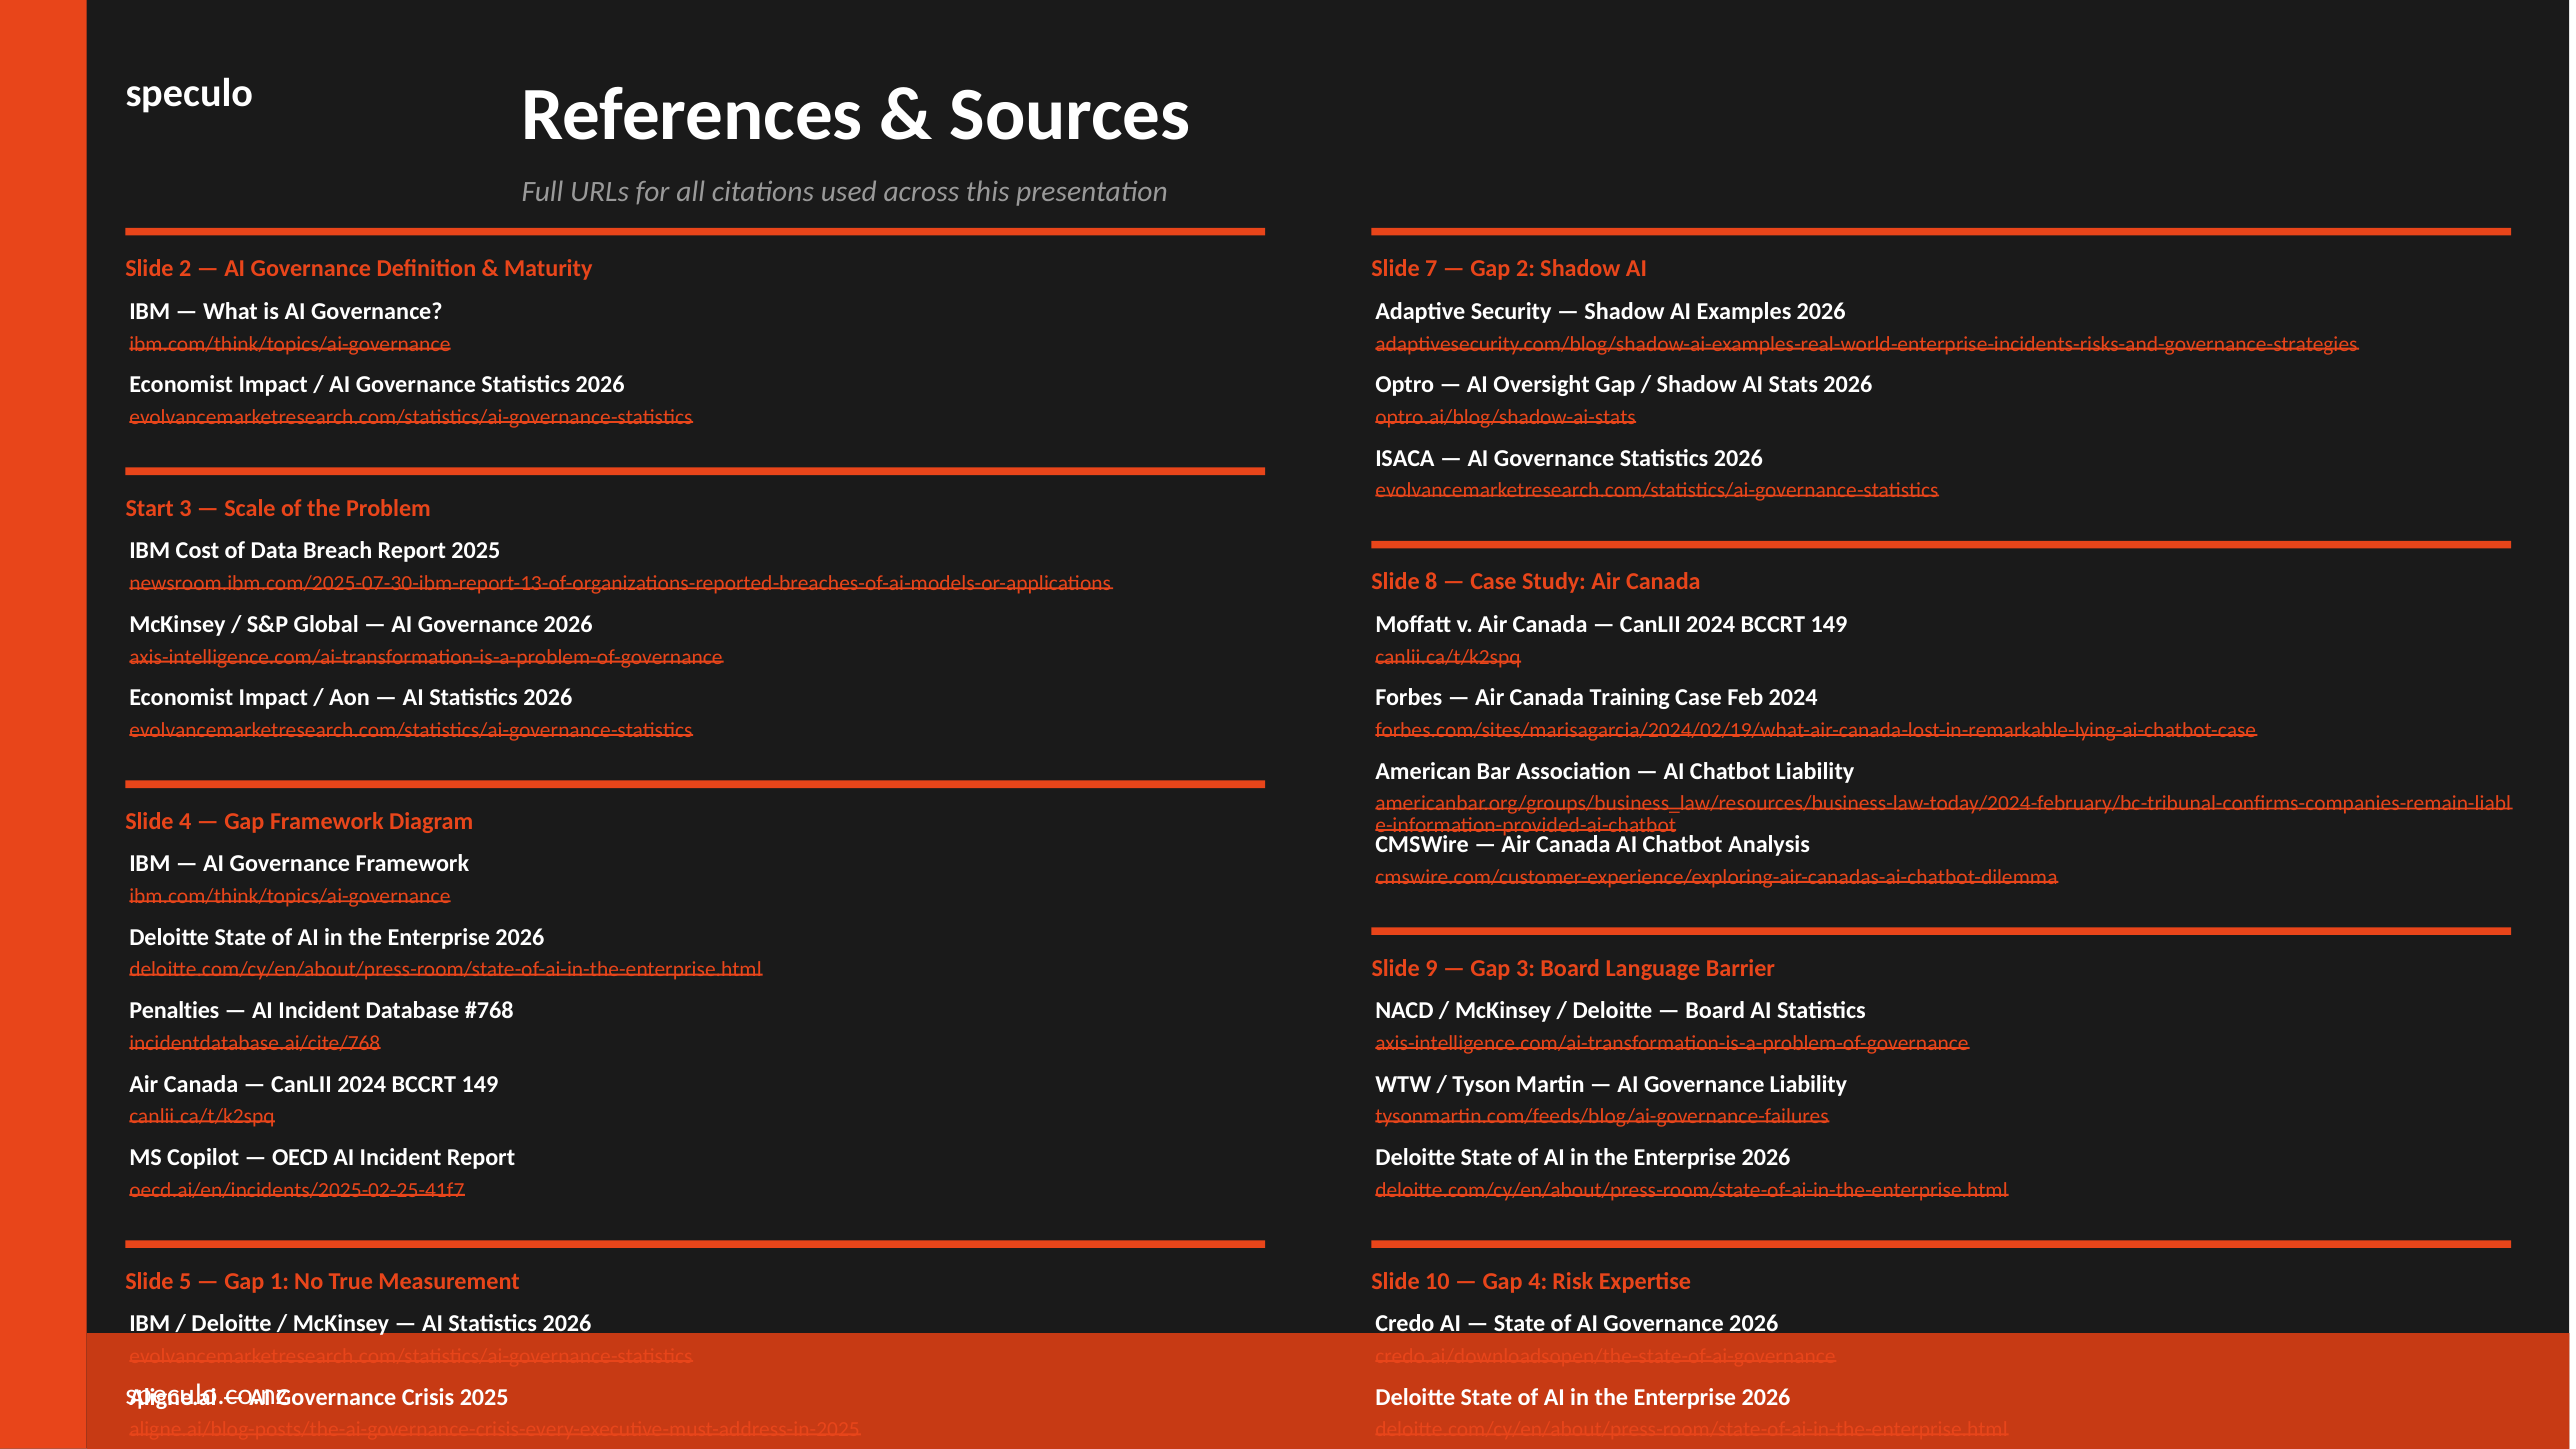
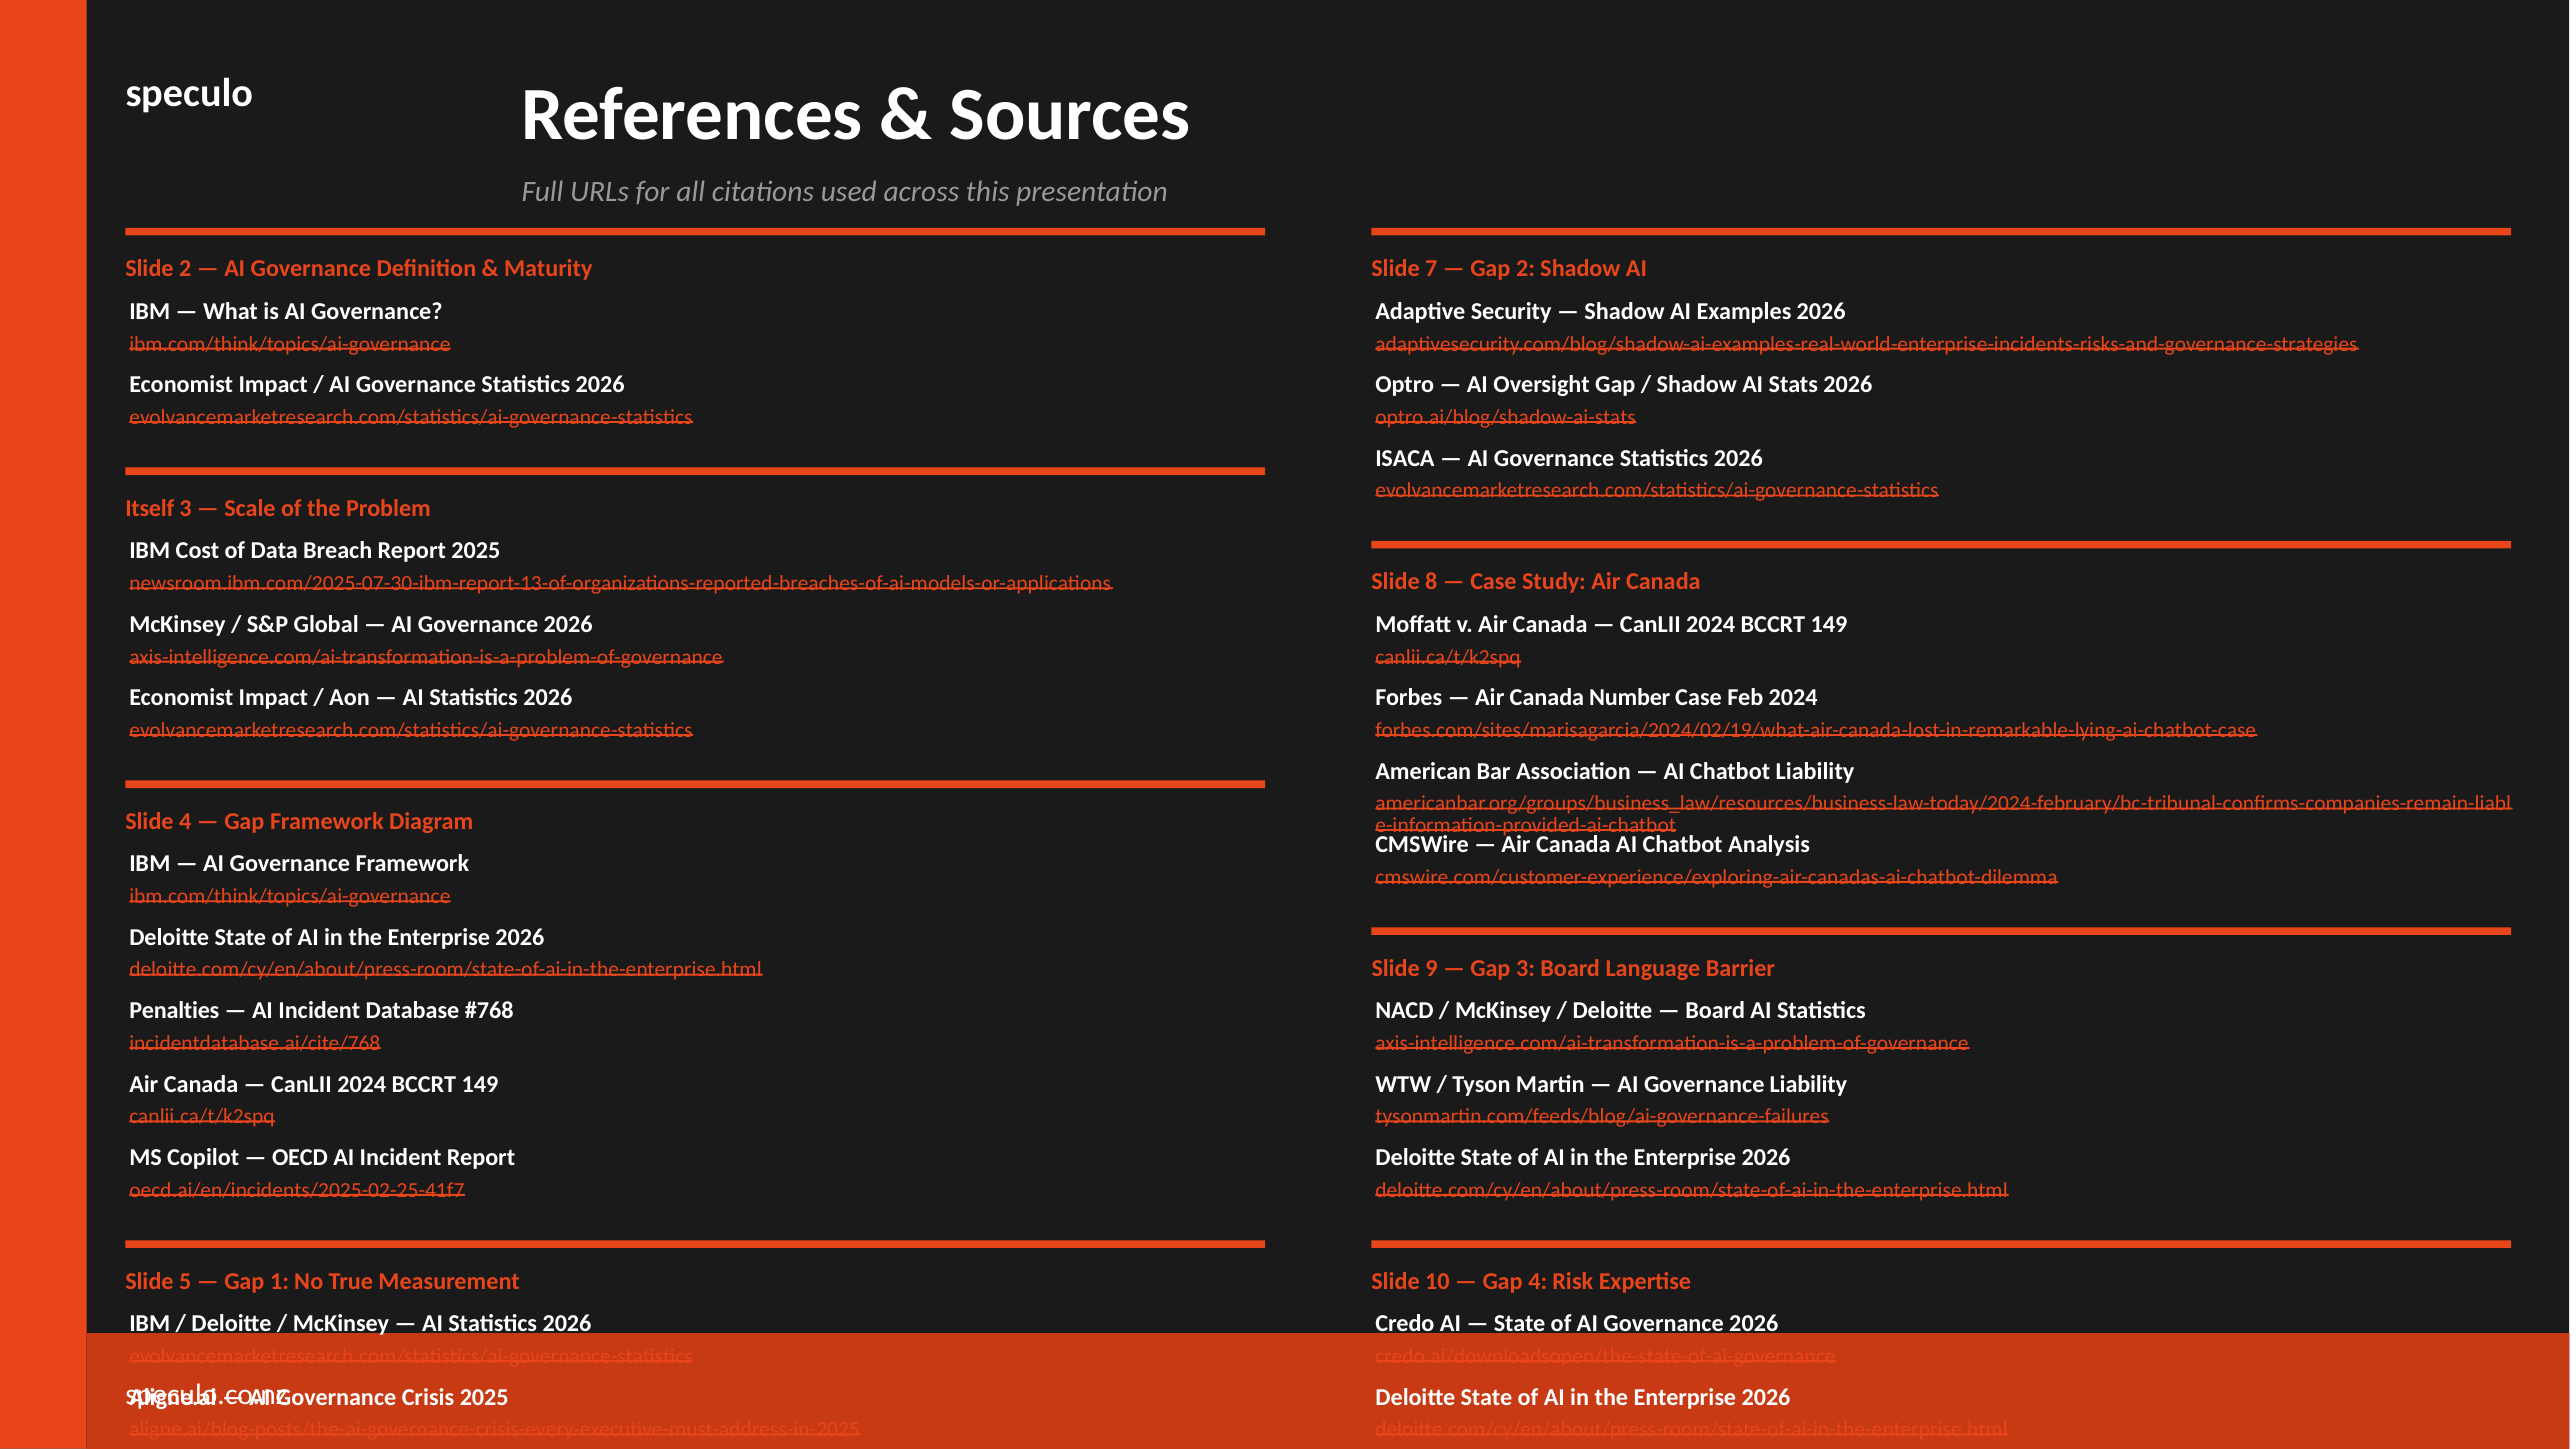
Start: Start -> Itself
Training: Training -> Number
